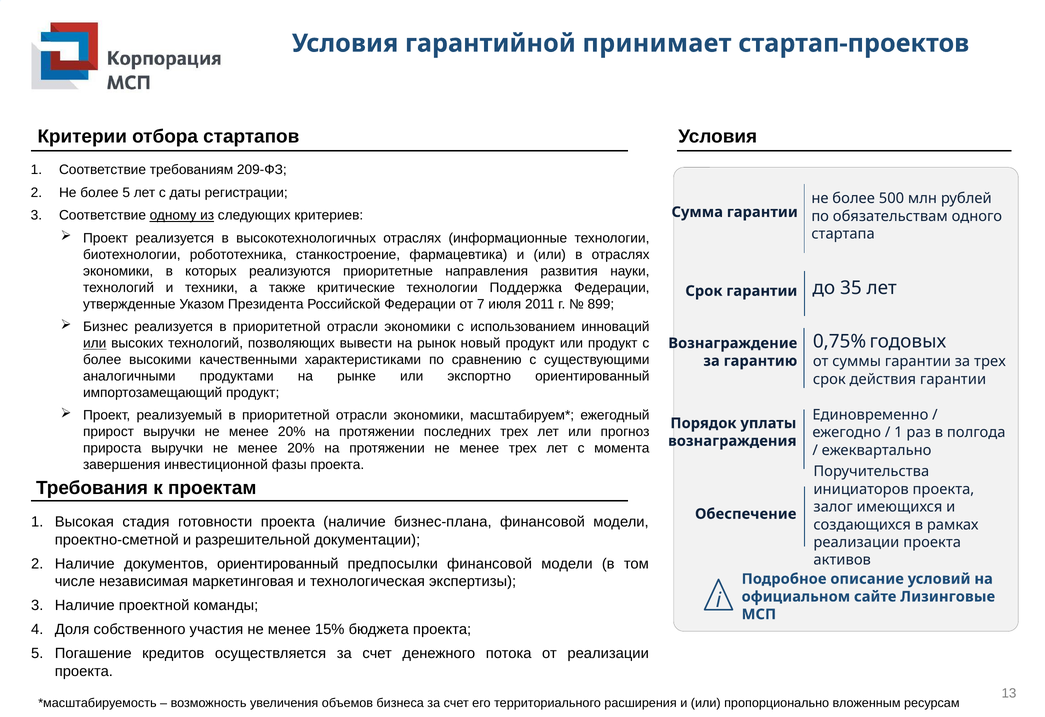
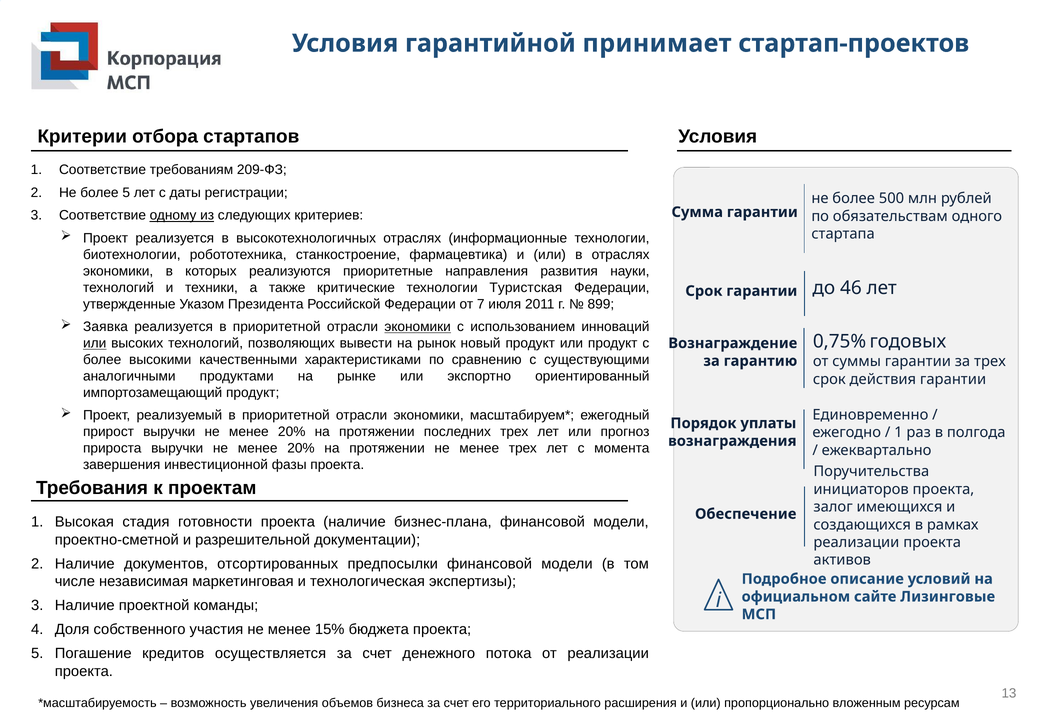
Поддержка: Поддержка -> Туристская
35: 35 -> 46
Бизнес: Бизнес -> Заявка
экономики at (418, 327) underline: none -> present
документов ориентированный: ориентированный -> отсортированных
